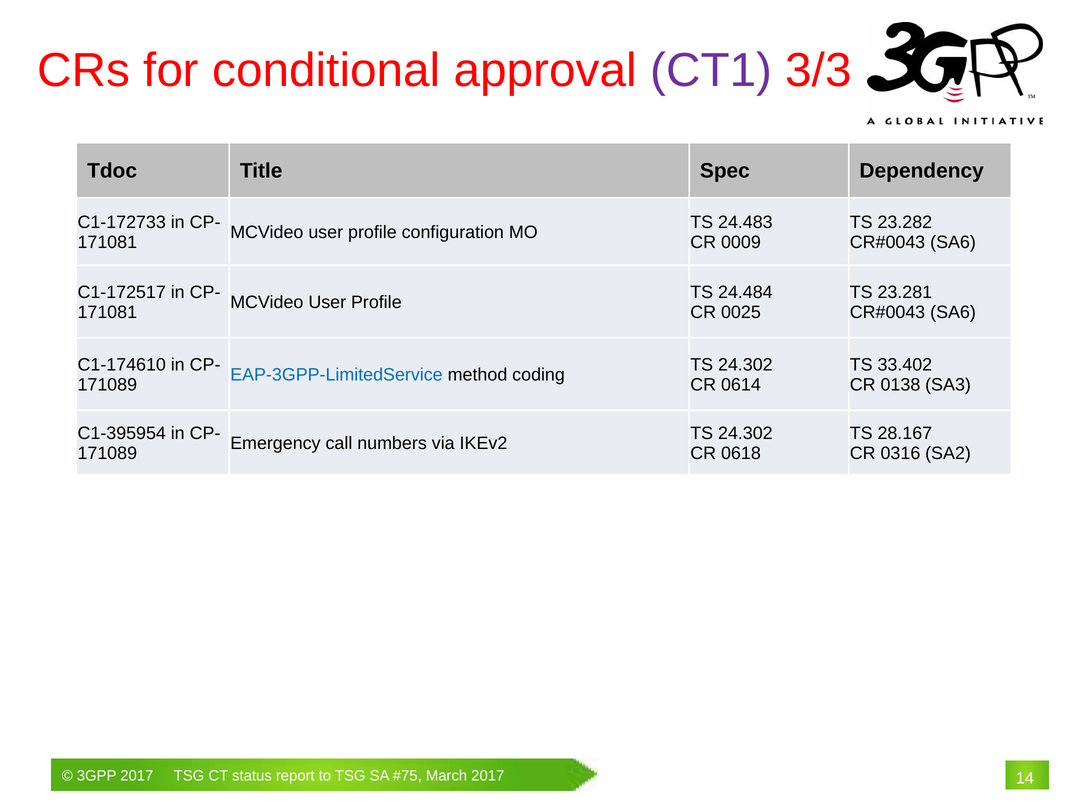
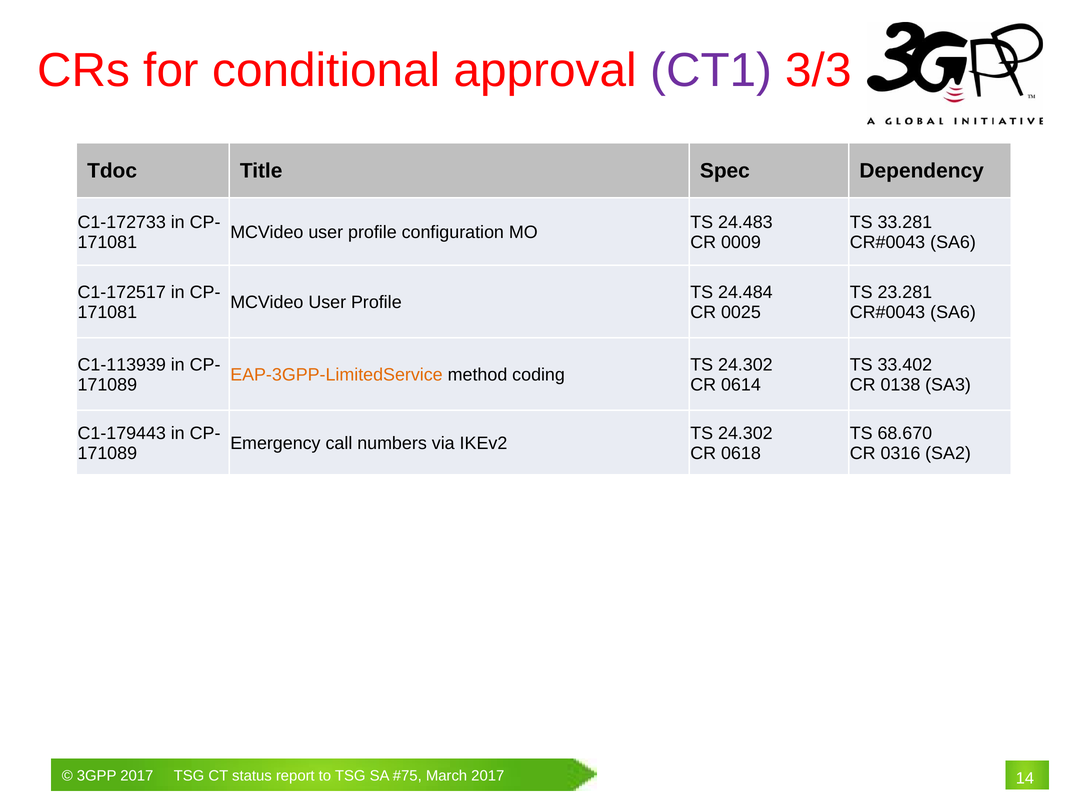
23.282: 23.282 -> 33.281
C1-174610: C1-174610 -> C1-113939
EAP-3GPP-LimitedService colour: blue -> orange
C1-395954: C1-395954 -> C1-179443
28.167: 28.167 -> 68.670
